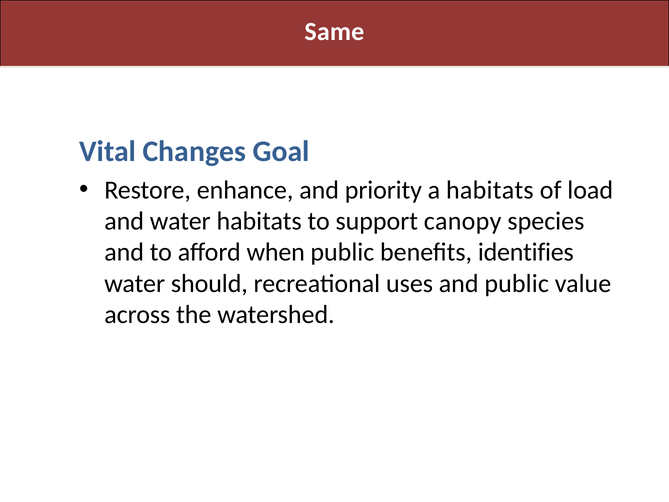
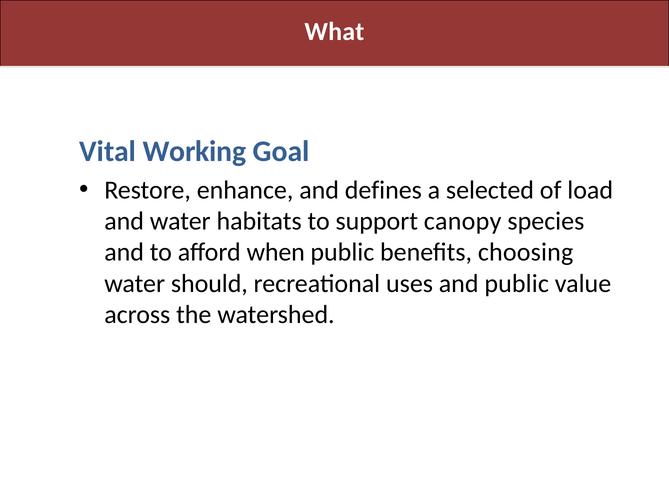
Same: Same -> What
Changes: Changes -> Working
priority: priority -> defines
a habitats: habitats -> selected
identifies: identifies -> choosing
